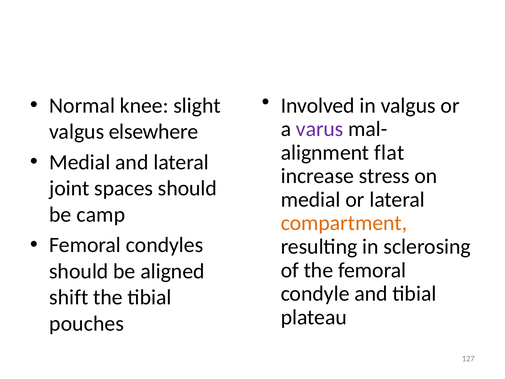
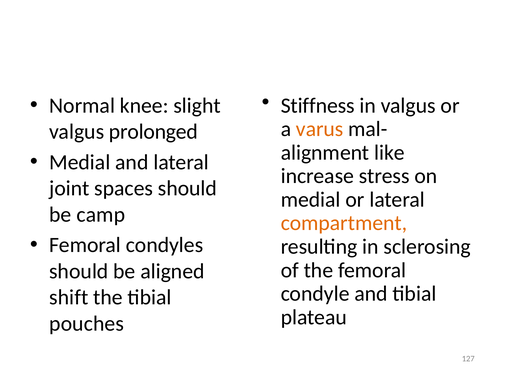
Involved: Involved -> Stiffness
varus colour: purple -> orange
elsewhere: elsewhere -> prolonged
flat: flat -> like
